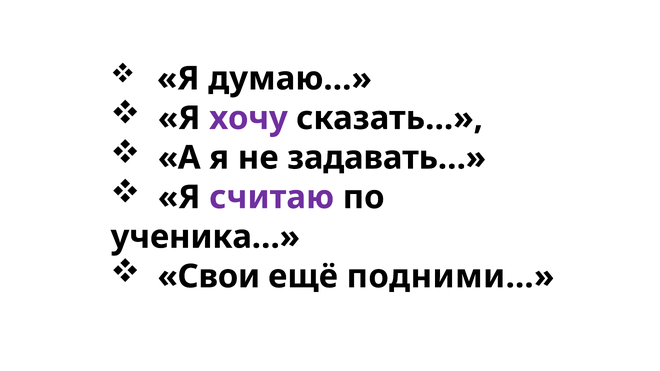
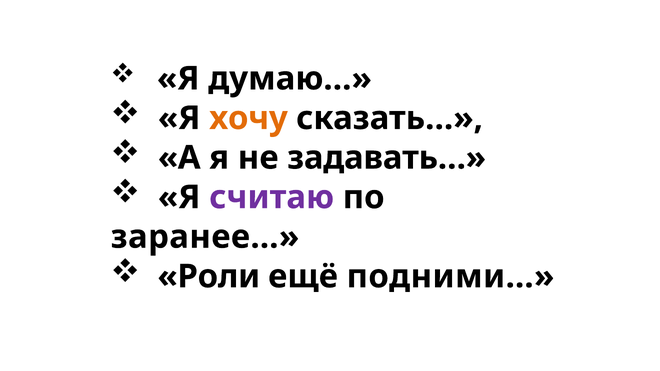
хочу colour: purple -> orange
ученика…: ученика… -> заранее…
Свои: Свои -> Роли
